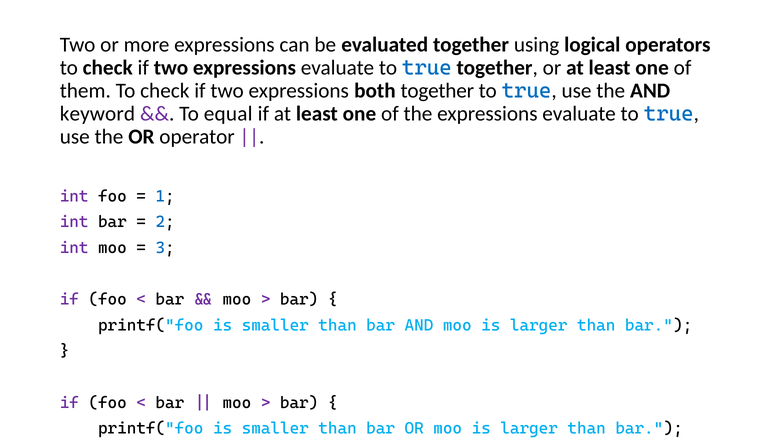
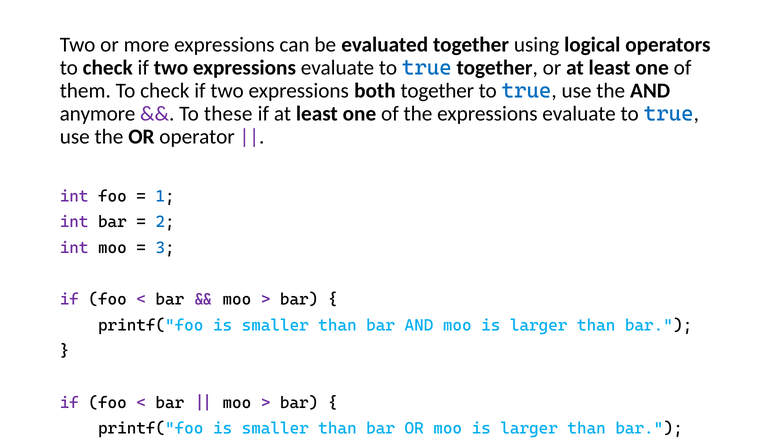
keyword: keyword -> anymore
equal: equal -> these
